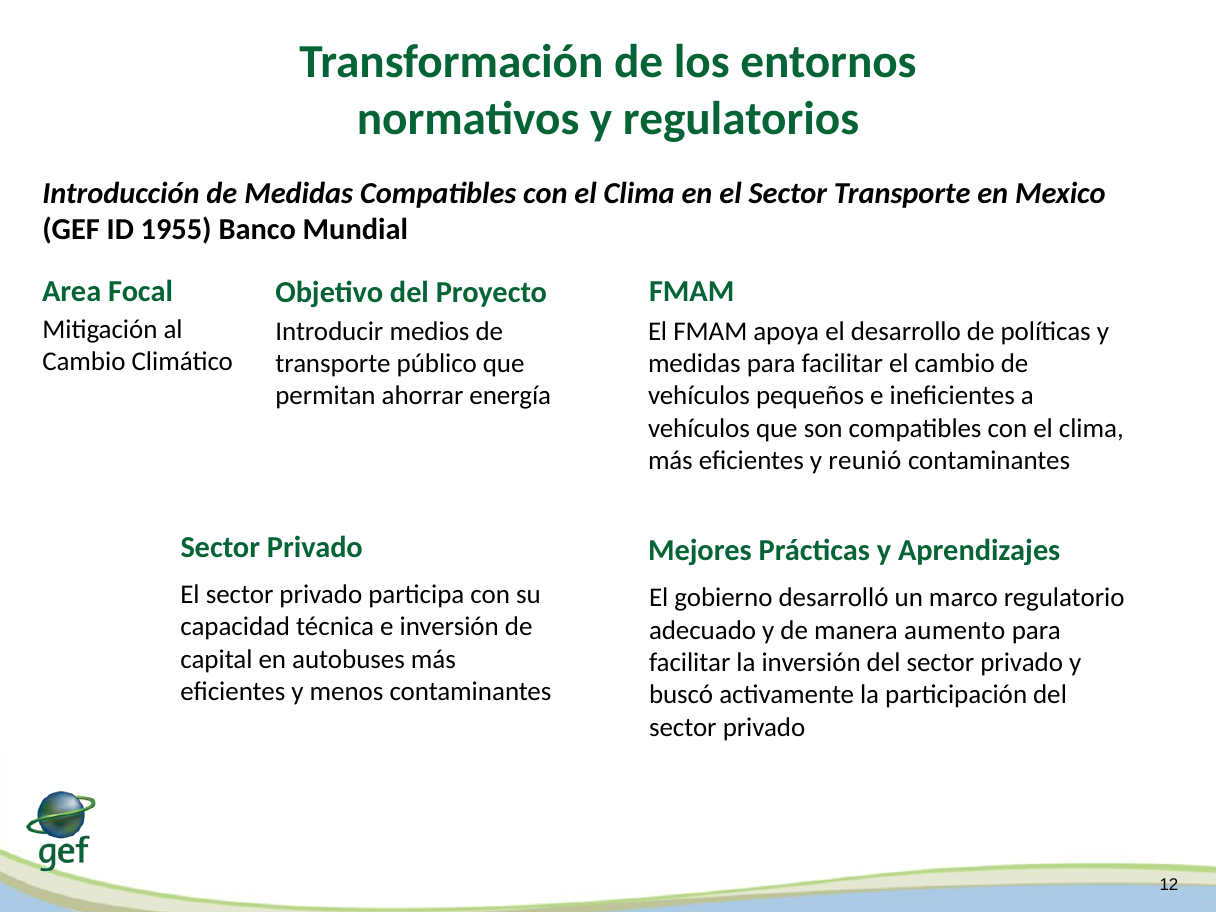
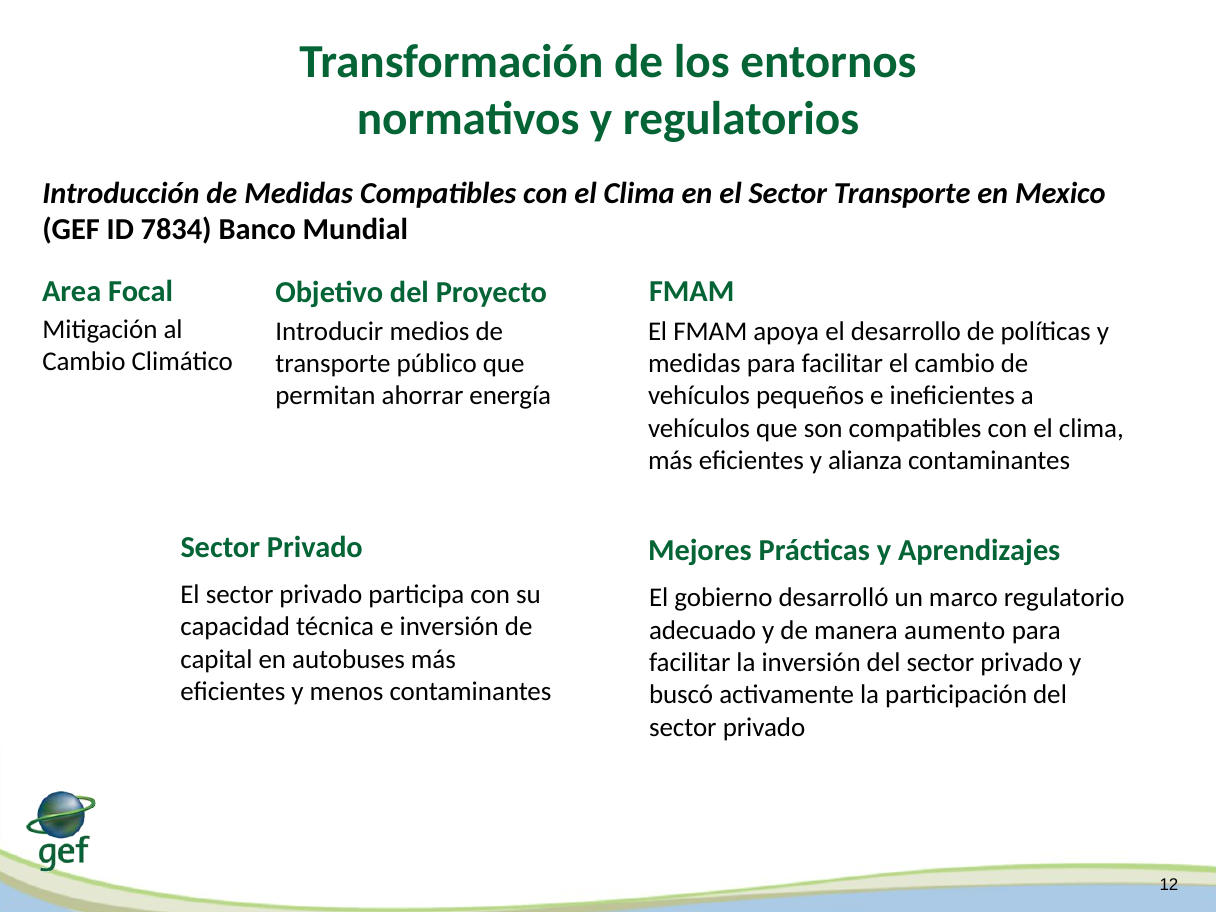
1955: 1955 -> 7834
reunió: reunió -> alianza
